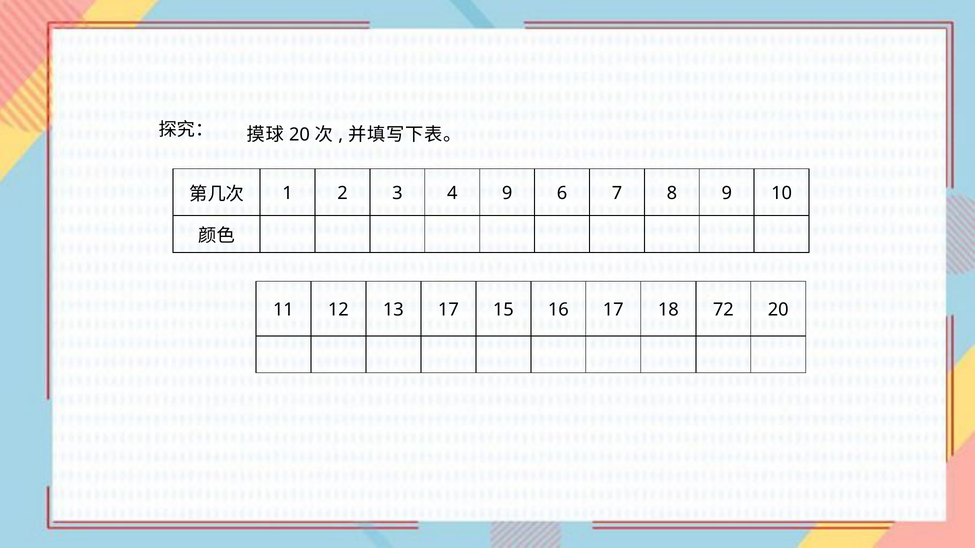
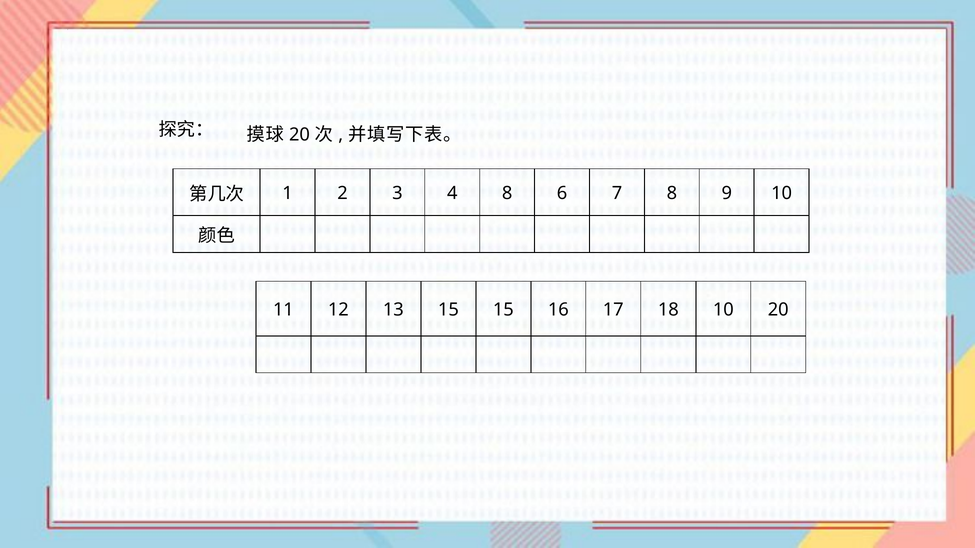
4 9: 9 -> 8
13 17: 17 -> 15
18 72: 72 -> 10
